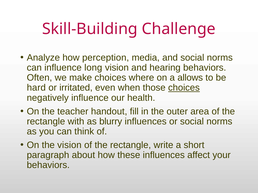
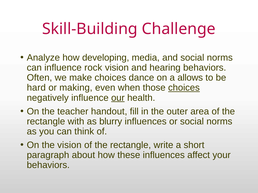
perception: perception -> developing
long: long -> rock
where: where -> dance
irritated: irritated -> making
our underline: none -> present
